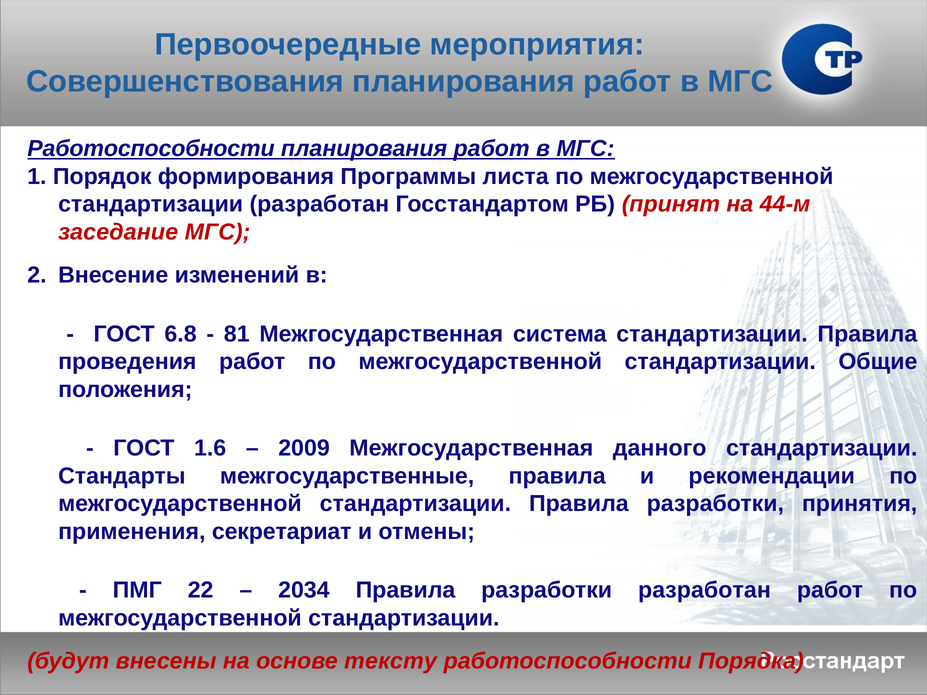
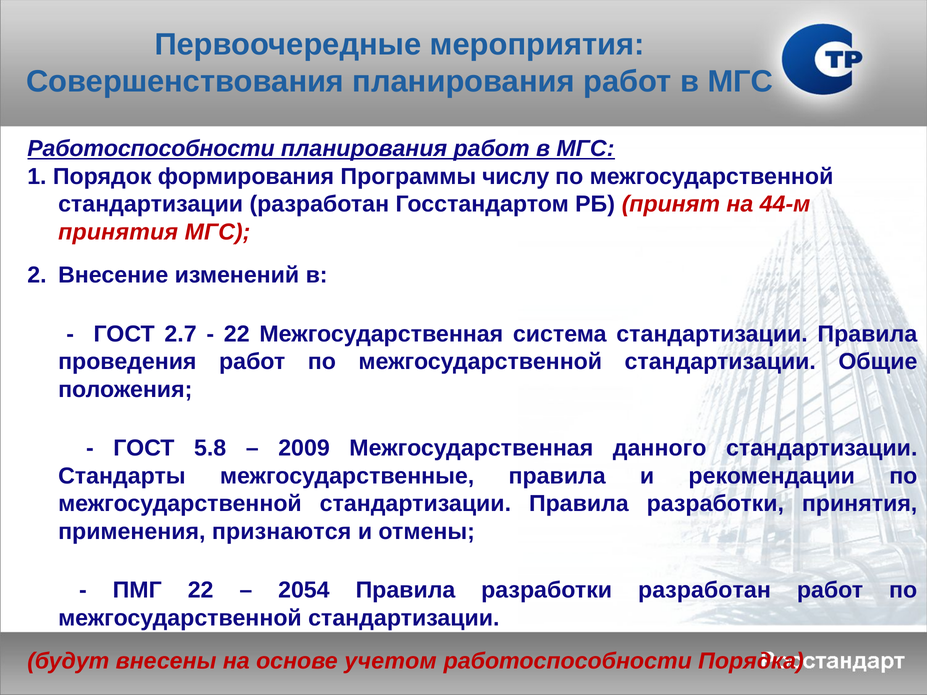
листа: листа -> числу
заседание at (118, 232): заседание -> принятия
6.8: 6.8 -> 2.7
81 at (237, 334): 81 -> 22
1.6: 1.6 -> 5.8
секретариат: секретариат -> признаются
2034: 2034 -> 2054
тексту: тексту -> учетом
